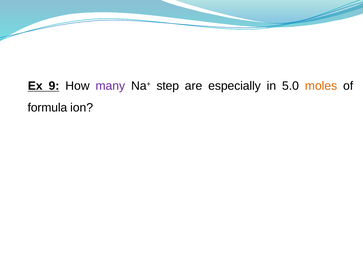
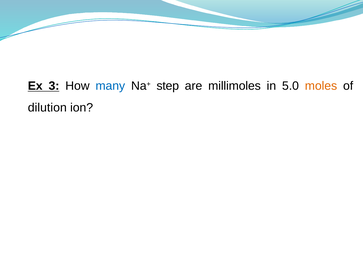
9: 9 -> 3
many colour: purple -> blue
especially: especially -> millimoles
formula: formula -> dilution
